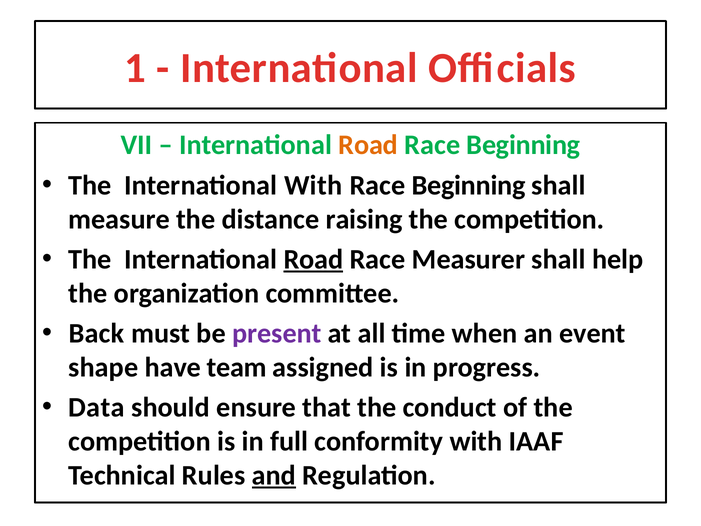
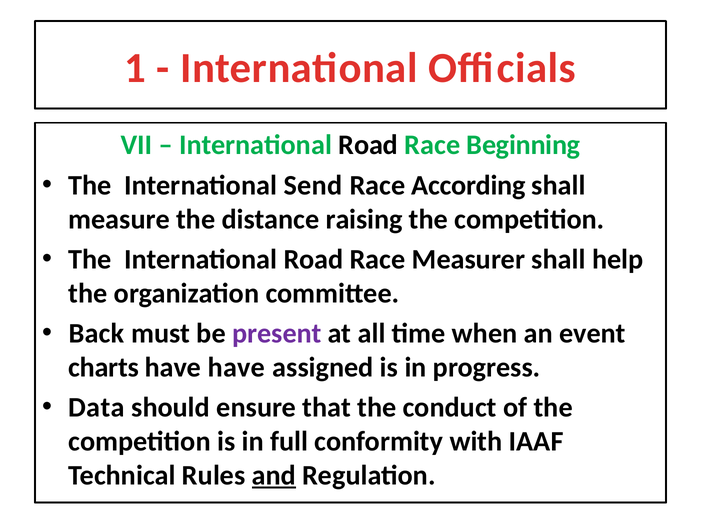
Road at (368, 145) colour: orange -> black
International With: With -> Send
Beginning at (469, 185): Beginning -> According
Road at (313, 259) underline: present -> none
shape: shape -> charts
have team: team -> have
